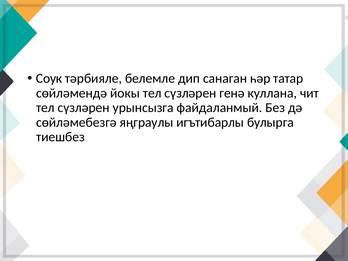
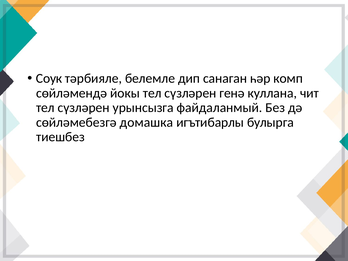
татар: татар -> комп
яңграулы: яңграулы -> домашка
